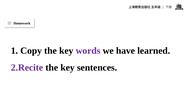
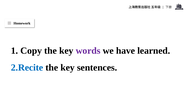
2.Recite colour: purple -> blue
